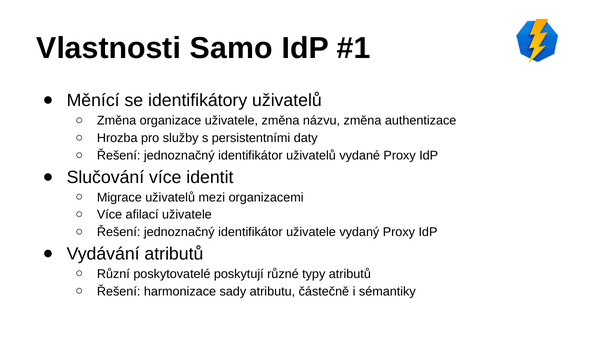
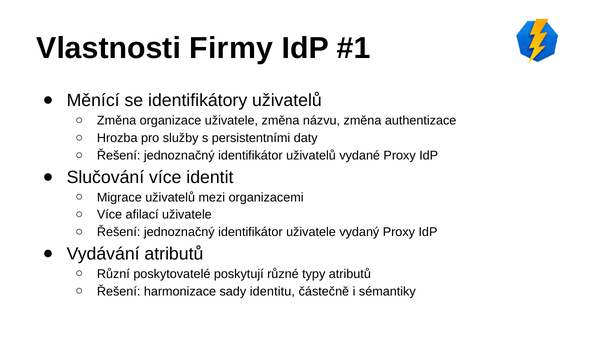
Samo: Samo -> Firmy
atributu: atributu -> identitu
